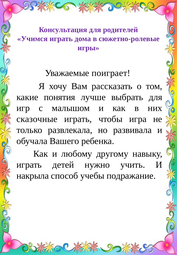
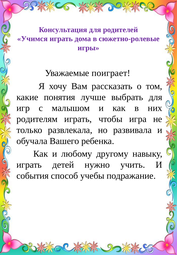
сказочные: сказочные -> родителям
накрыла: накрыла -> события
